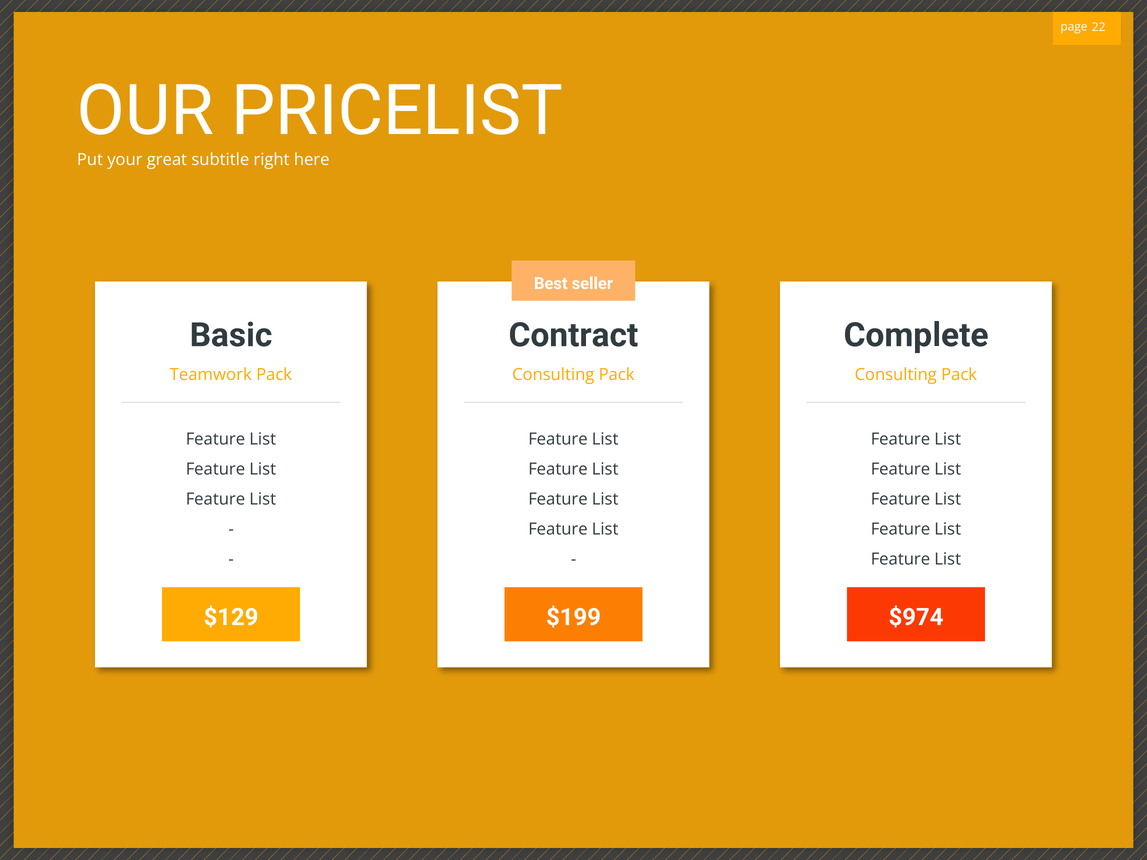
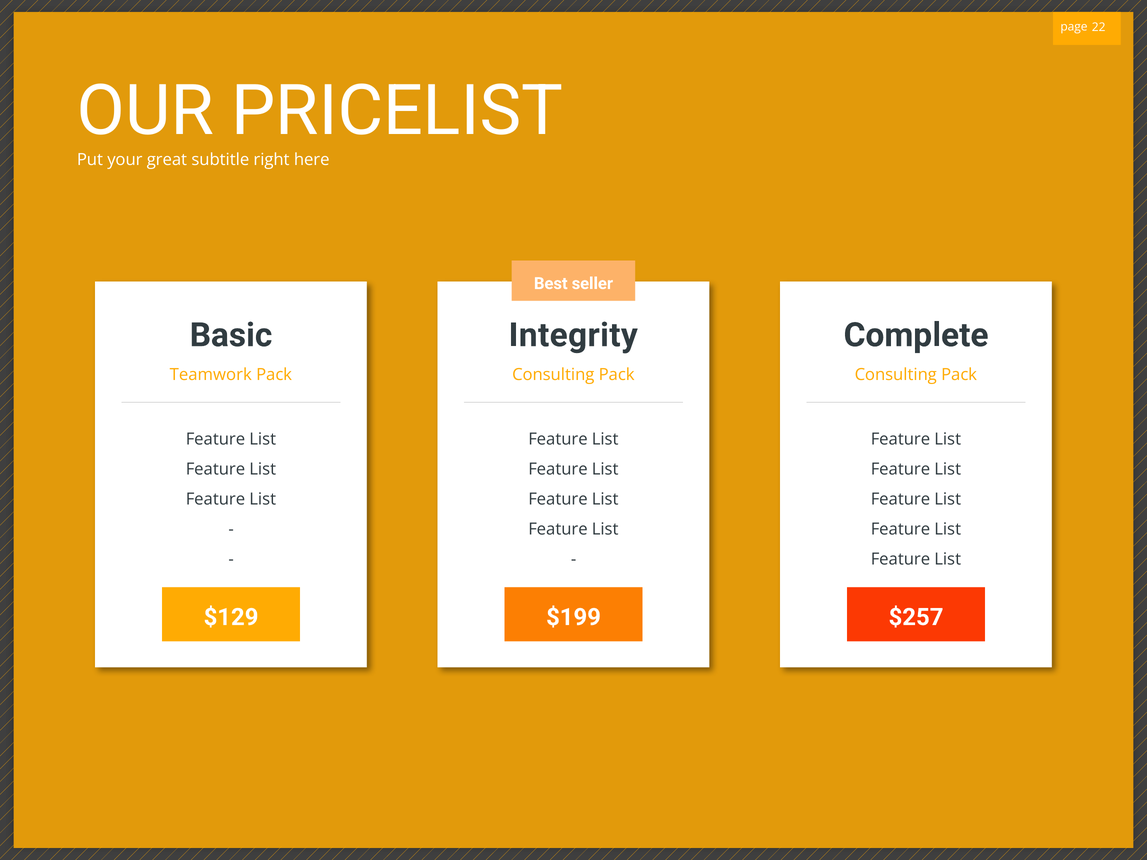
Contract: Contract -> Integrity
$974: $974 -> $257
